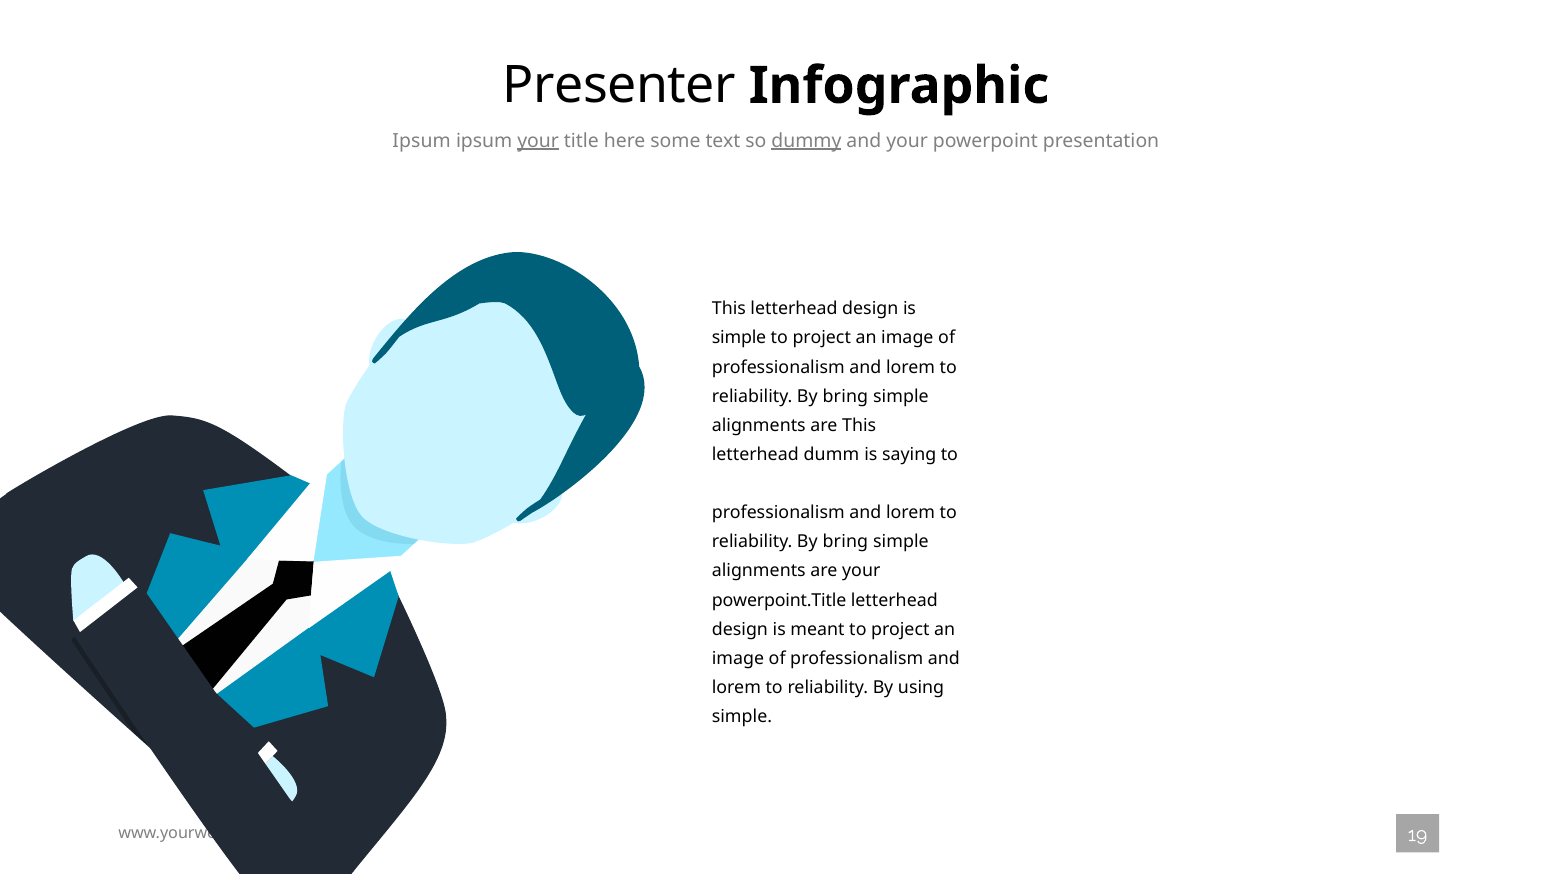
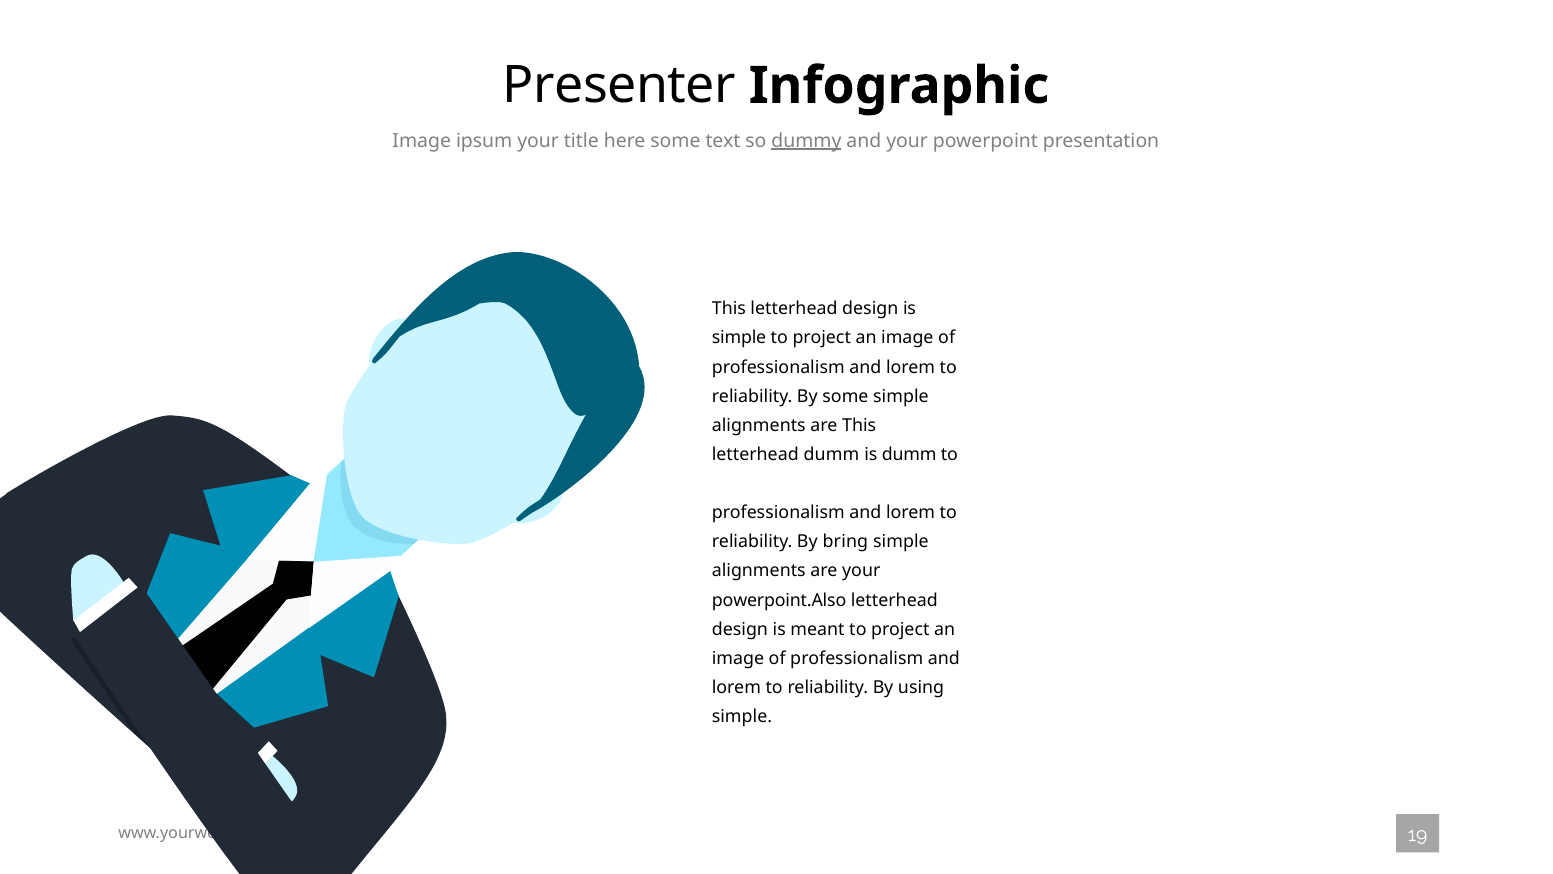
Ipsum at (422, 141): Ipsum -> Image
your at (538, 141) underline: present -> none
bring at (845, 396): bring -> some
is saying: saying -> dumm
powerpoint.Title: powerpoint.Title -> powerpoint.Also
